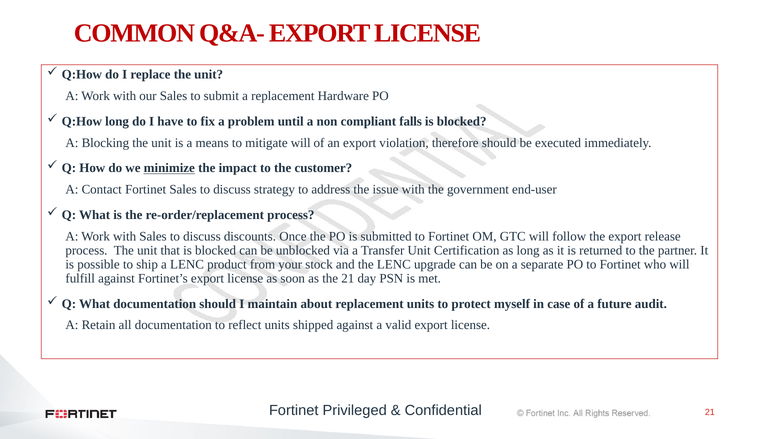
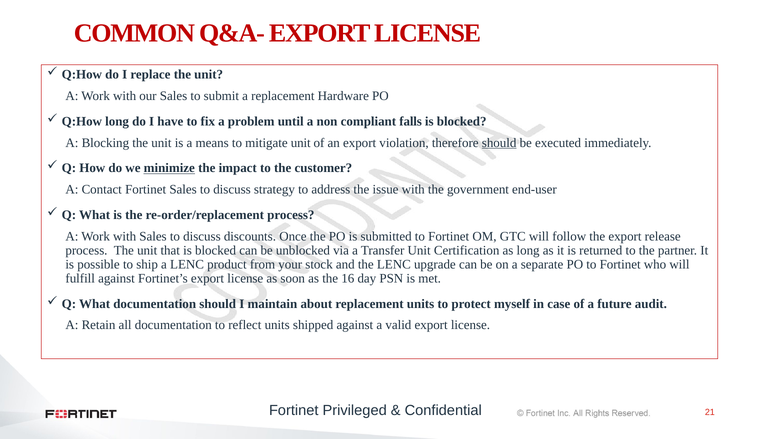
mitigate will: will -> unit
should at (499, 143) underline: none -> present
the 21: 21 -> 16
